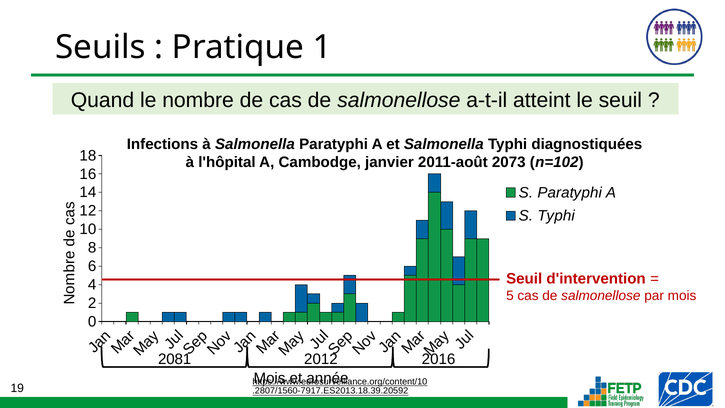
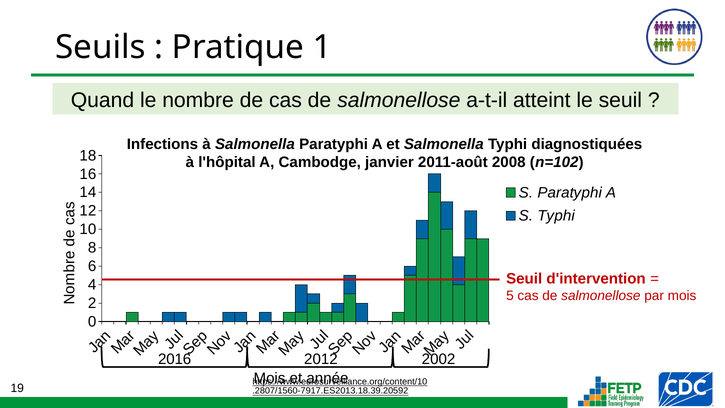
2073: 2073 -> 2008
2081: 2081 -> 2016
2016: 2016 -> 2002
